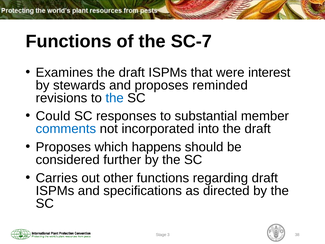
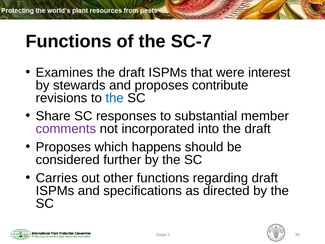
reminded: reminded -> contribute
Could: Could -> Share
comments colour: blue -> purple
